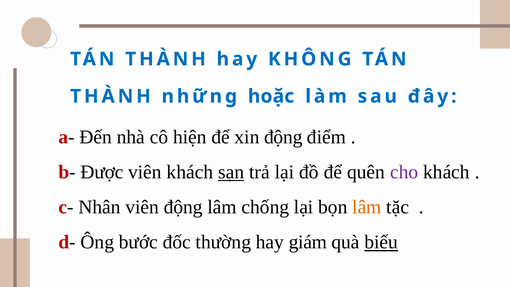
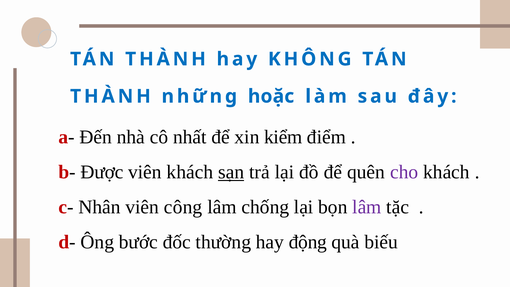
hiện: hiện -> nhất
xin động: động -> kiểm
viên động: động -> công
lâm at (367, 207) colour: orange -> purple
giám: giám -> động
biếu underline: present -> none
